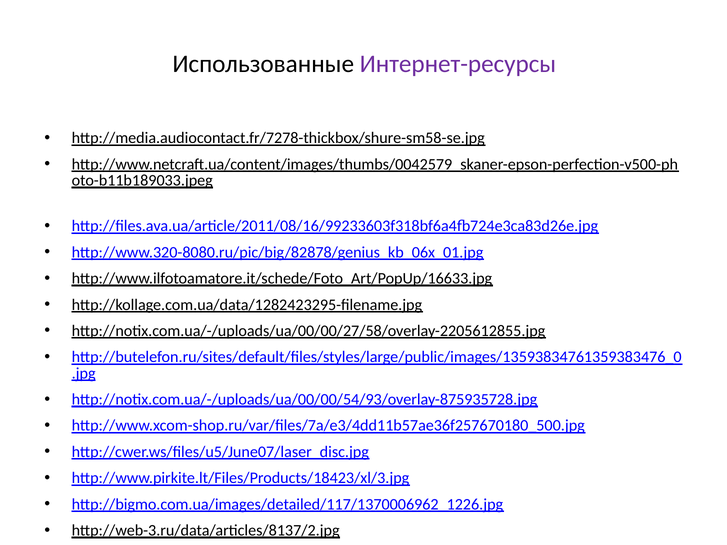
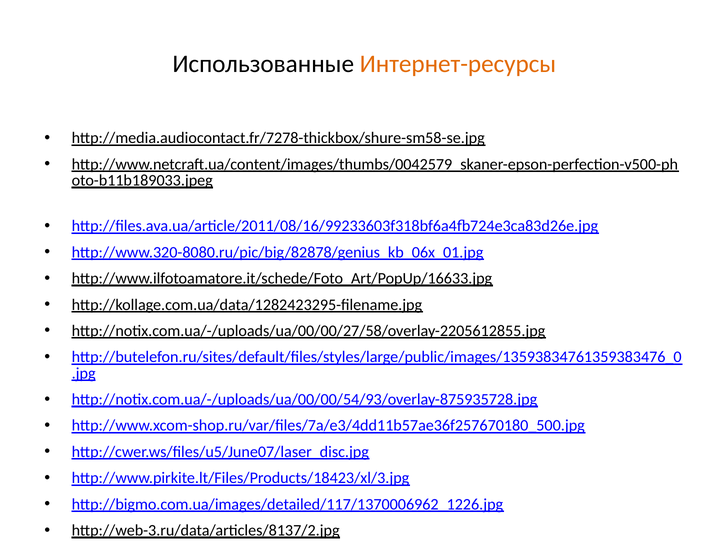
Интернет-ресурсы colour: purple -> orange
